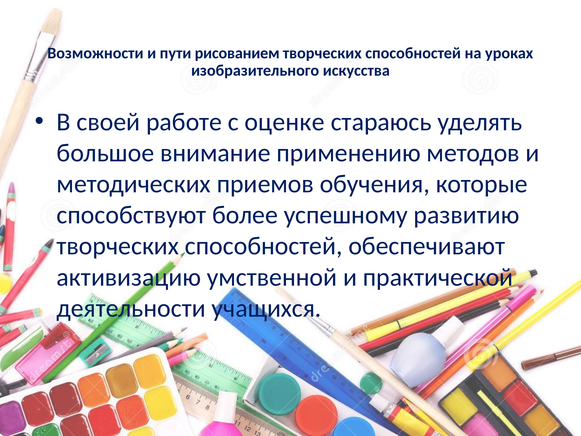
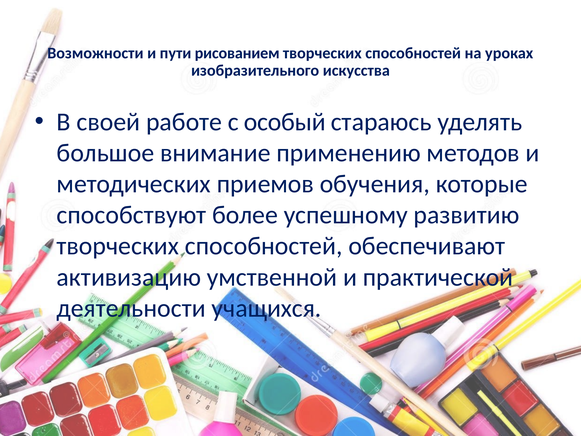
оценке: оценке -> особый
